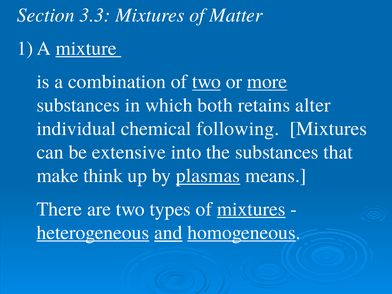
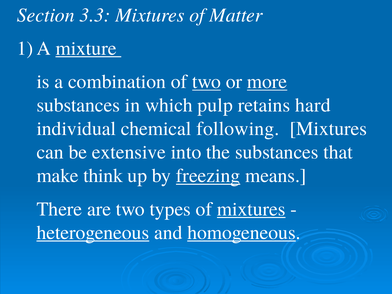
both: both -> pulp
alter: alter -> hard
plasmas: plasmas -> freezing
and underline: present -> none
